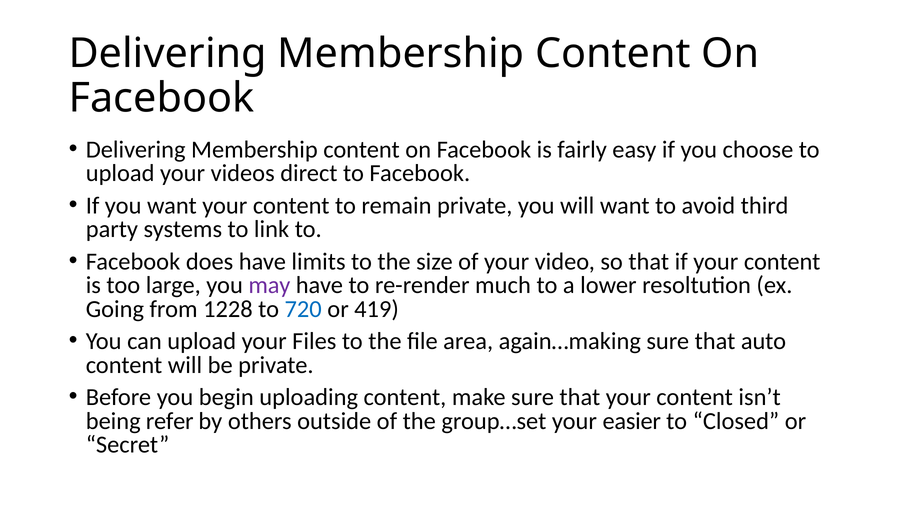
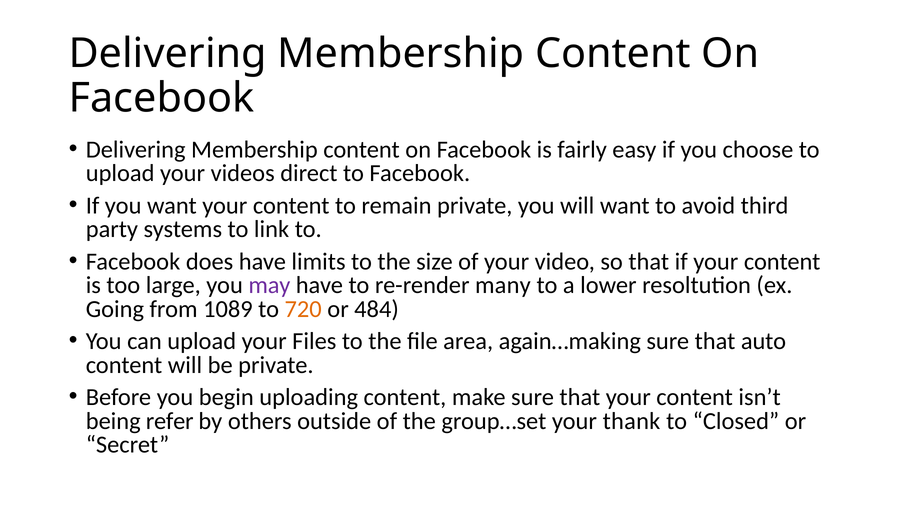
much: much -> many
1228: 1228 -> 1089
720 colour: blue -> orange
419: 419 -> 484
easier: easier -> thank
